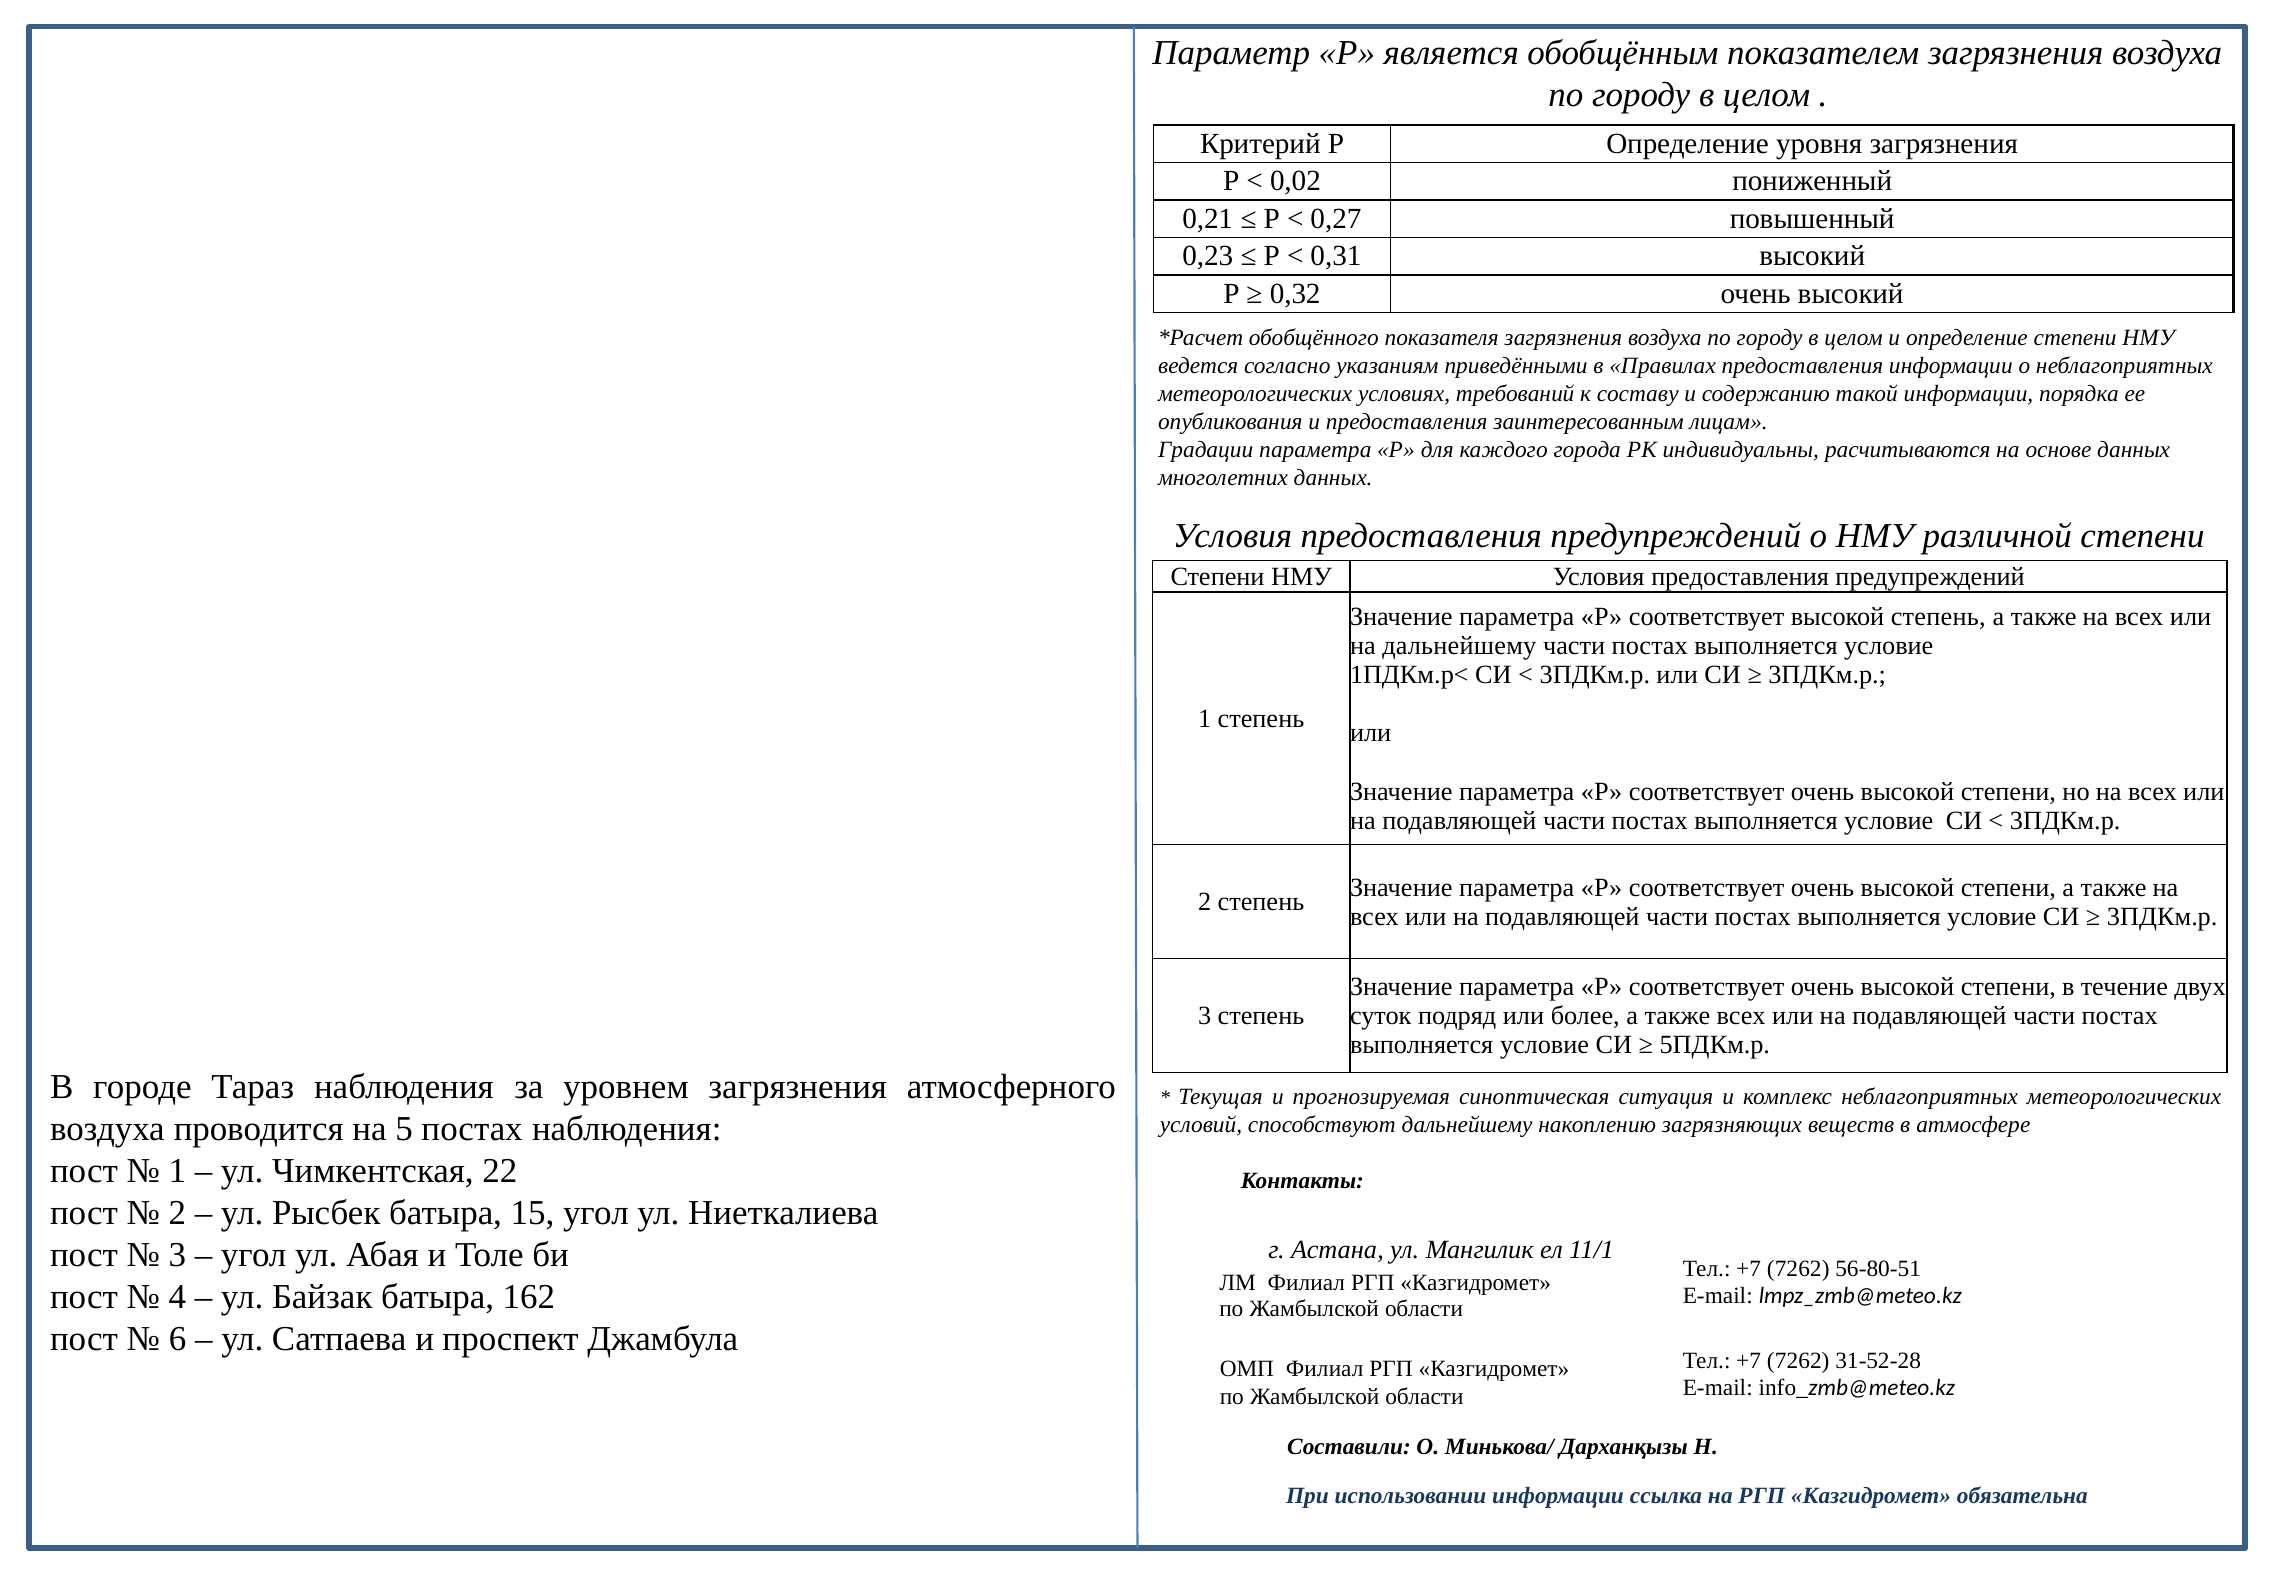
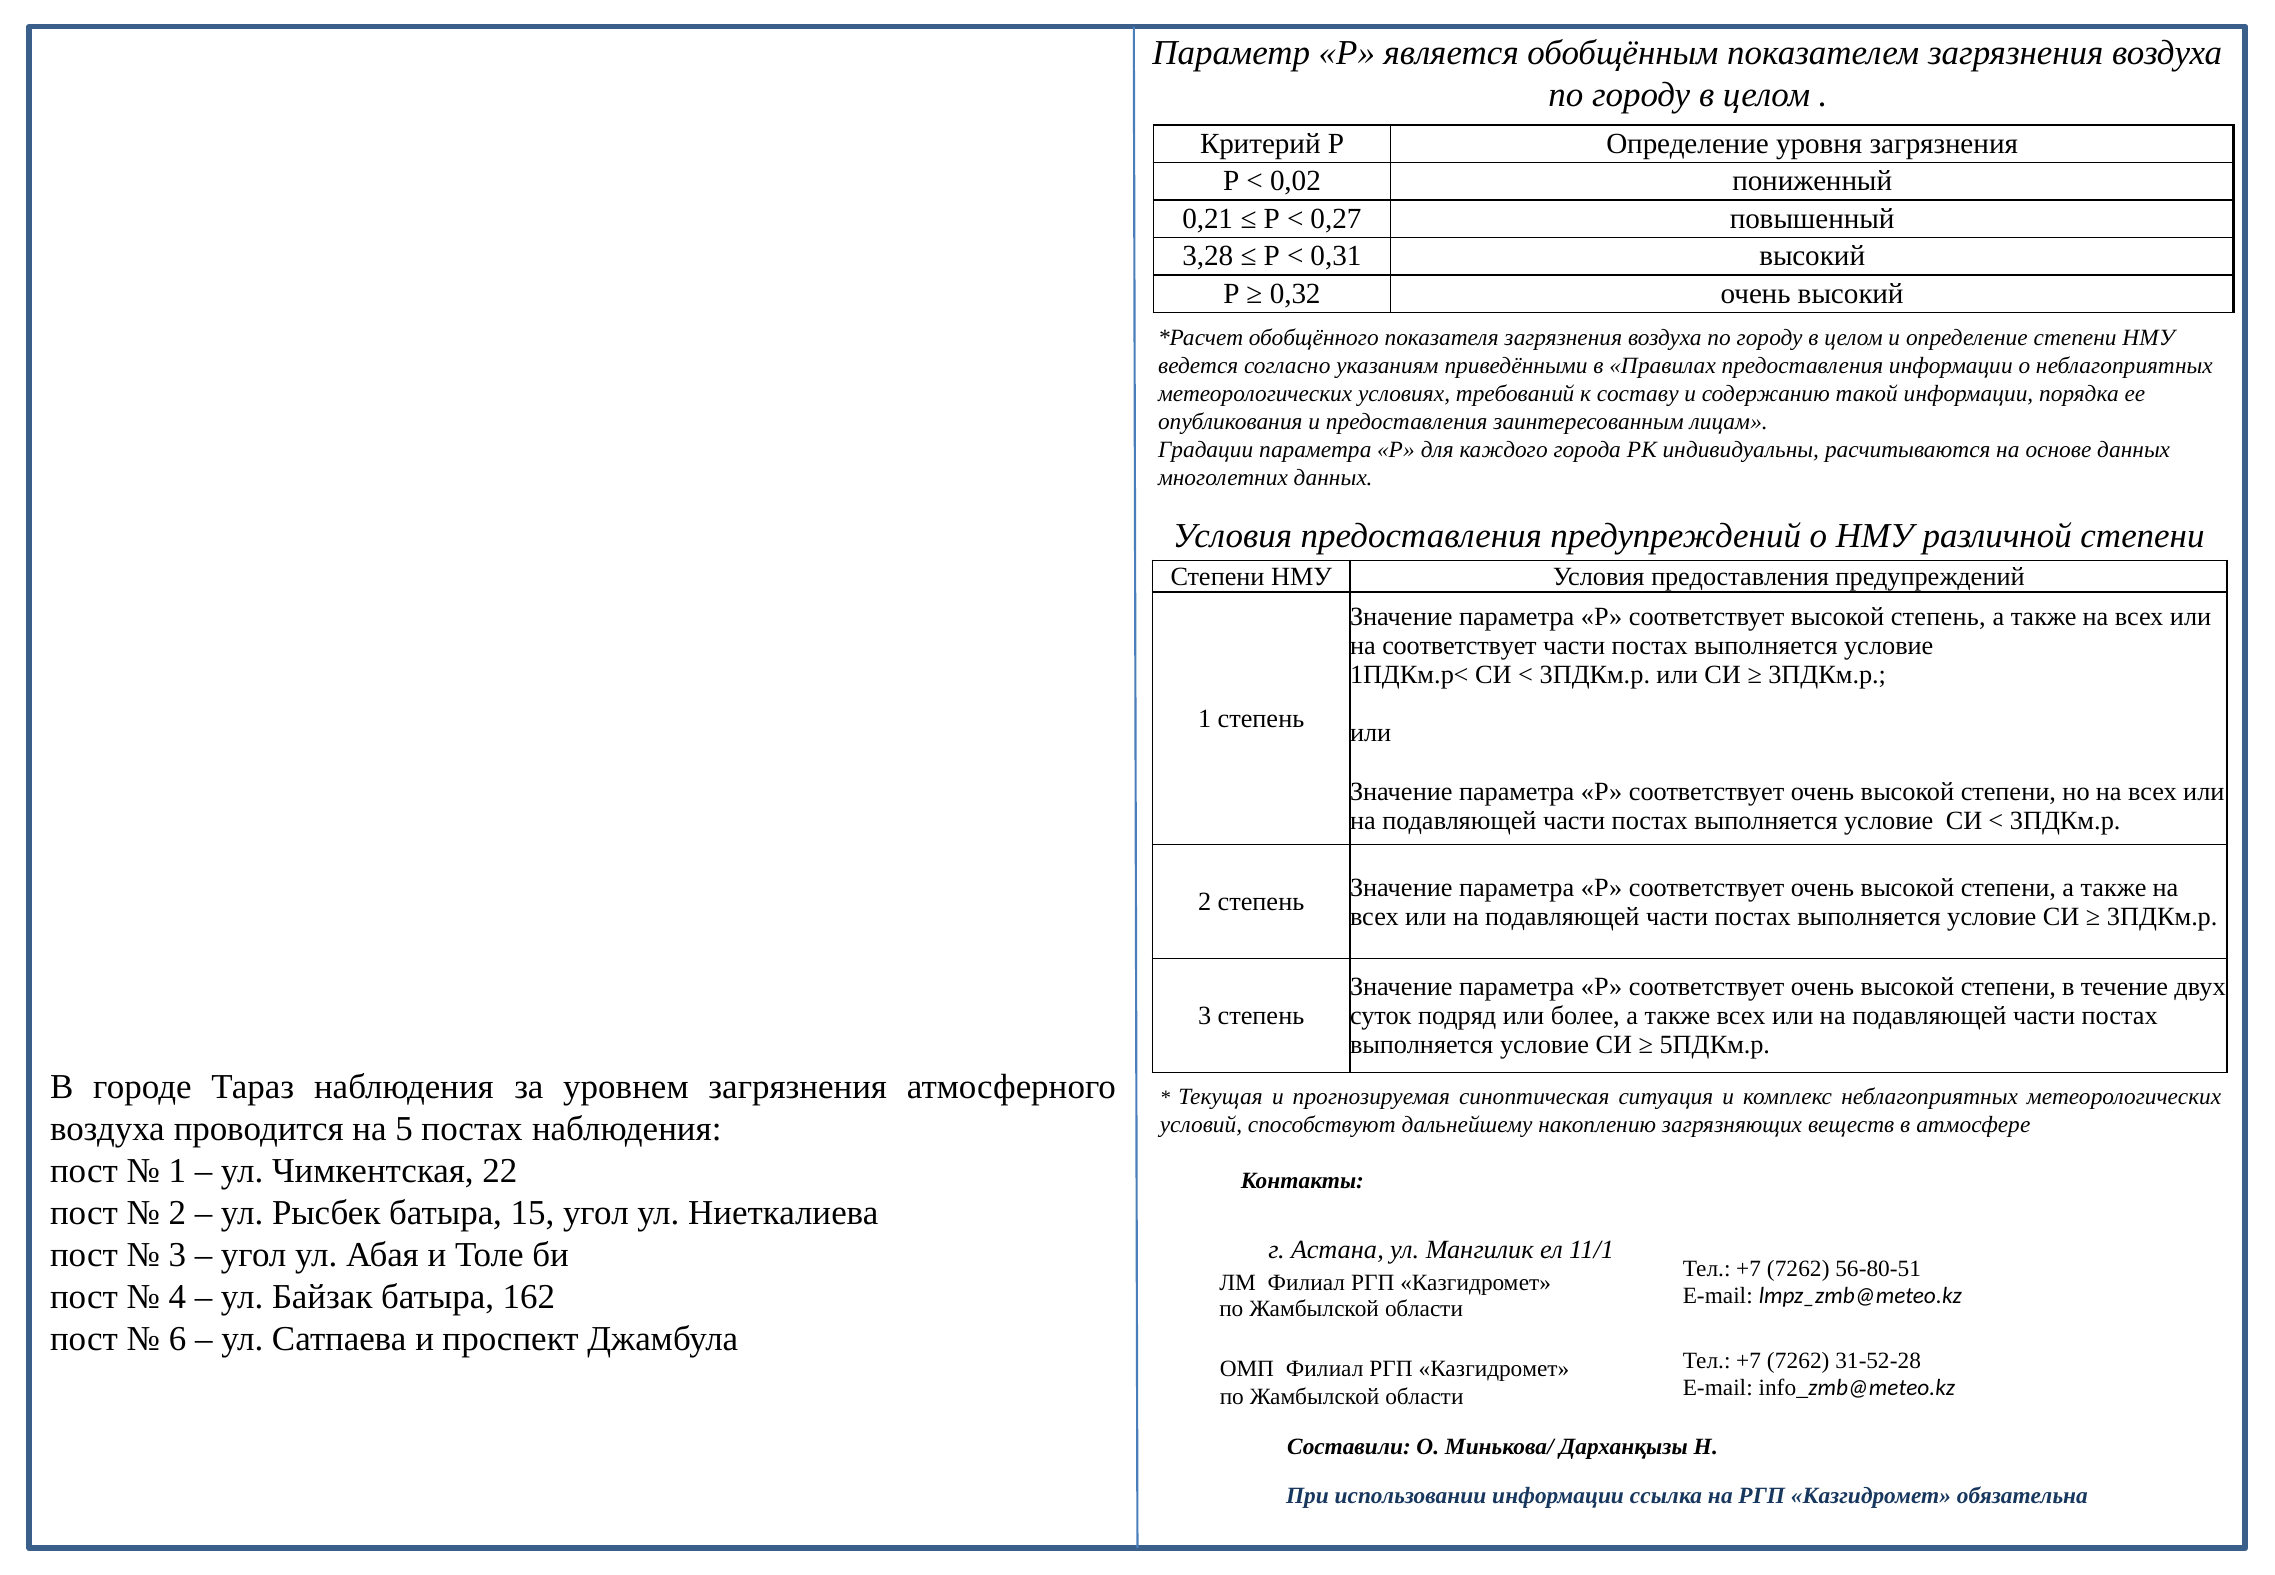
0,23: 0,23 -> 3,28
на дальнейшему: дальнейшему -> соответствует
